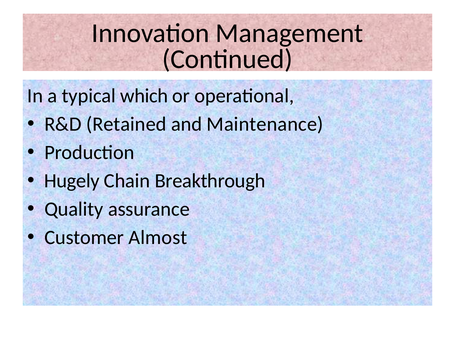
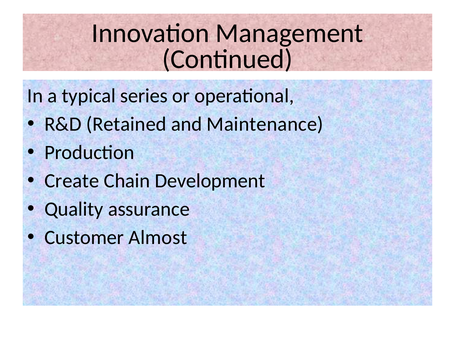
which: which -> series
Hugely: Hugely -> Create
Breakthrough: Breakthrough -> Development
